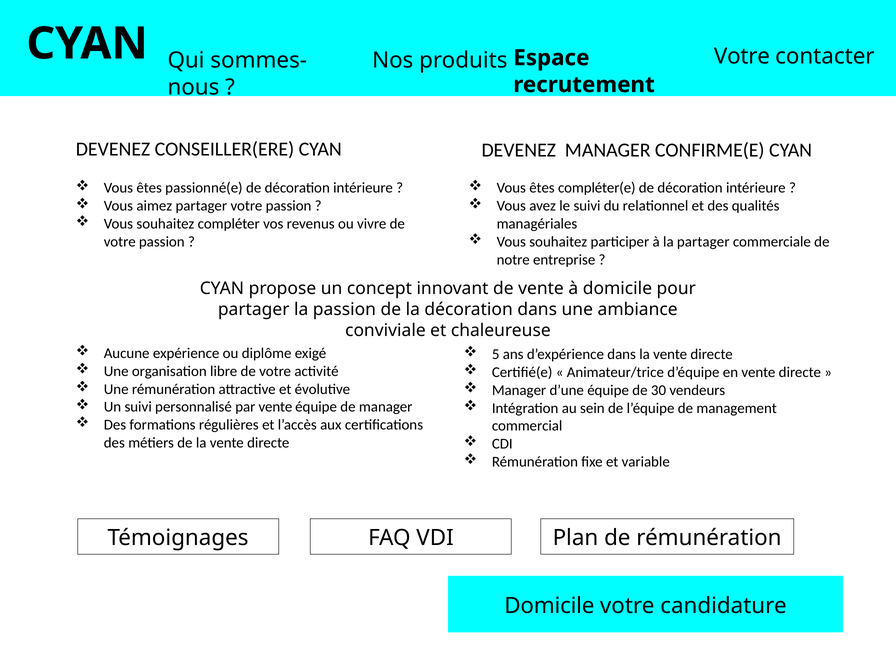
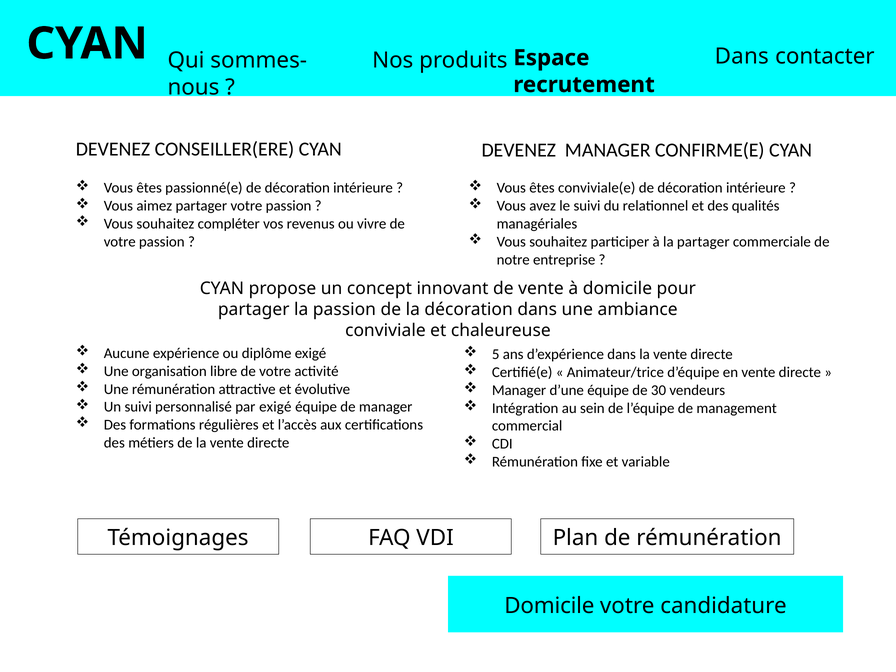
Votre at (742, 56): Votre -> Dans
compléter(e: compléter(e -> conviviale(e
par vente: vente -> exigé
